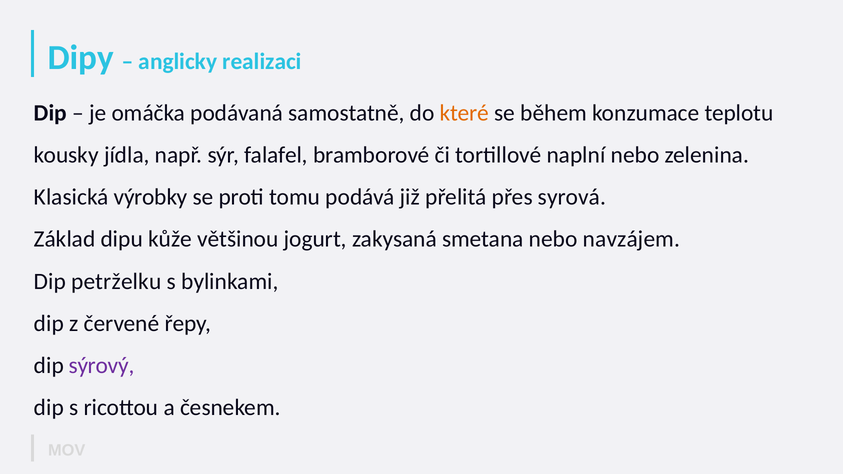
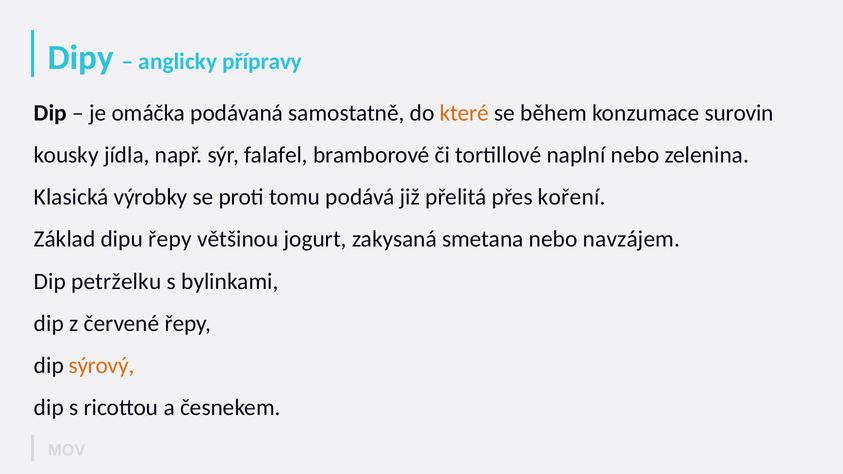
realizaci: realizaci -> přípravy
teplotu: teplotu -> surovin
syrová: syrová -> koření
dipu kůže: kůže -> řepy
sýrový colour: purple -> orange
